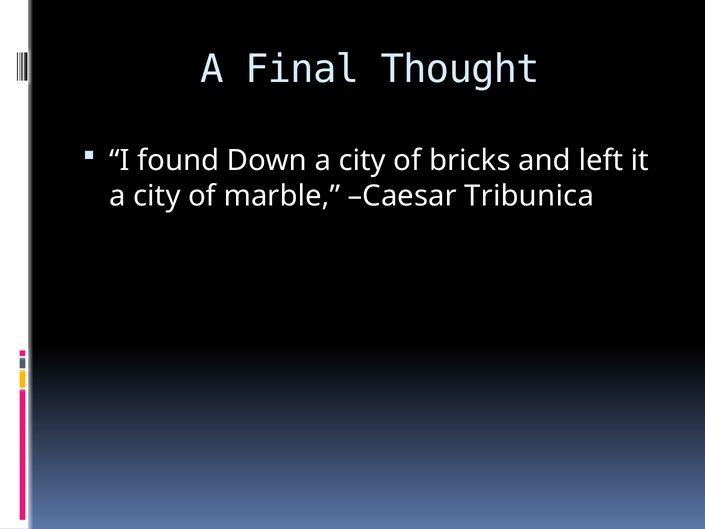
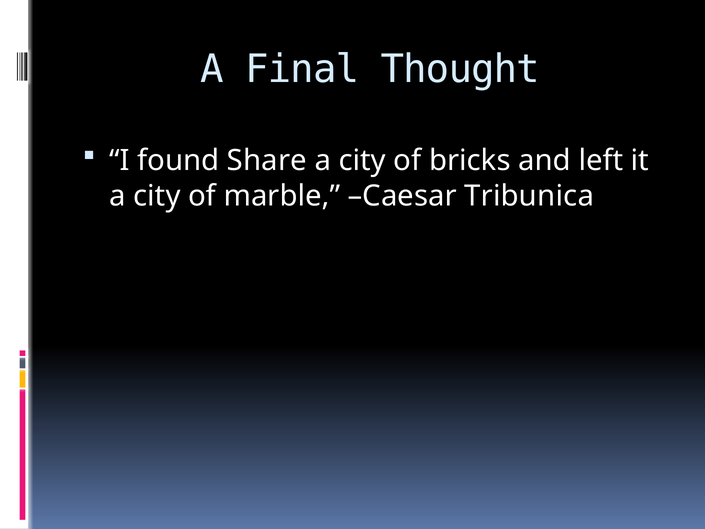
Down: Down -> Share
